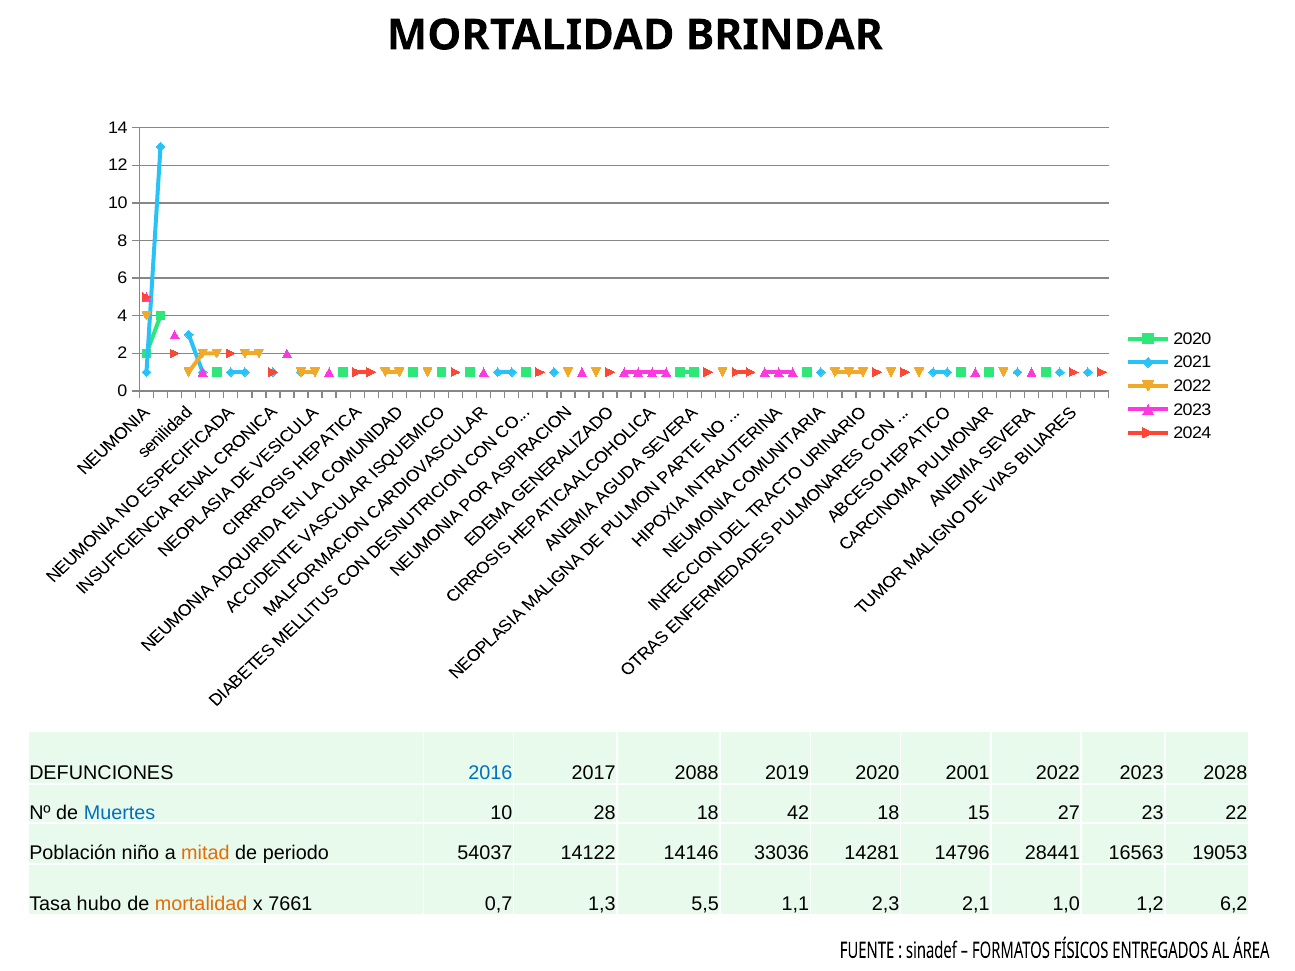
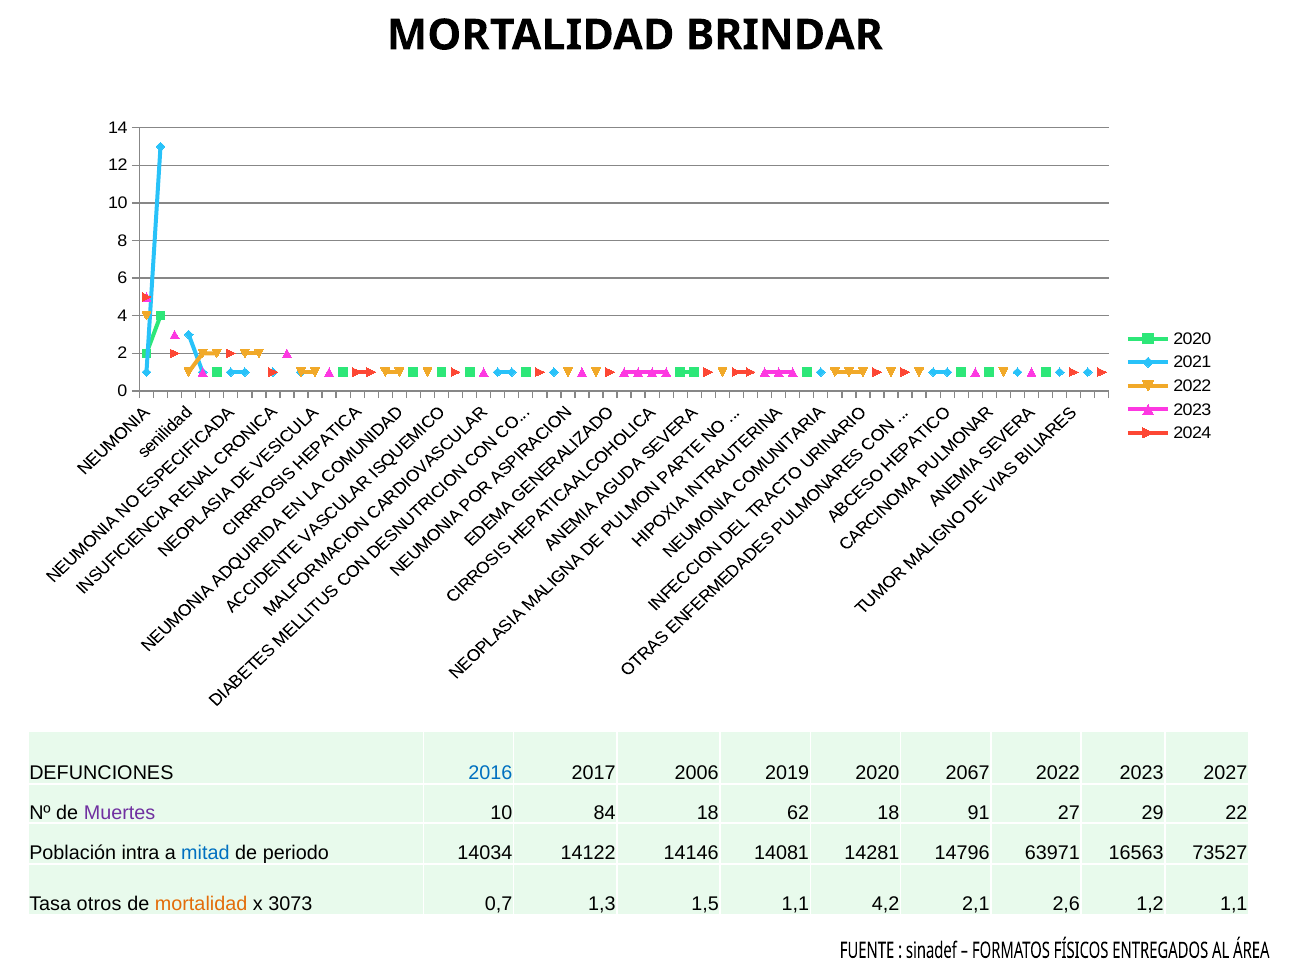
2088: 2088 -> 2006
2001: 2001 -> 2067
2028: 2028 -> 2027
Muertes colour: blue -> purple
28: 28 -> 84
42: 42 -> 62
15: 15 -> 91
23: 23 -> 29
niño: niño -> intra
mitad colour: orange -> blue
54037: 54037 -> 14034
33036: 33036 -> 14081
28441: 28441 -> 63971
19053: 19053 -> 73527
hubo: hubo -> otros
7661: 7661 -> 3073
5,5: 5,5 -> 1,5
2,3: 2,3 -> 4,2
1,0: 1,0 -> 2,6
1,2 6,2: 6,2 -> 1,1
